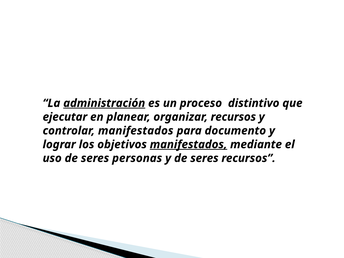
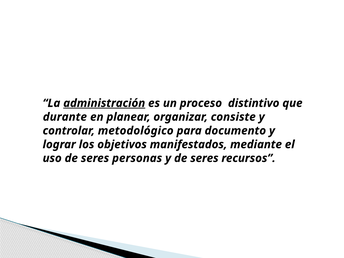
ejecutar: ejecutar -> durante
organizar recursos: recursos -> consiste
controlar manifestados: manifestados -> metodológico
manifestados at (188, 144) underline: present -> none
